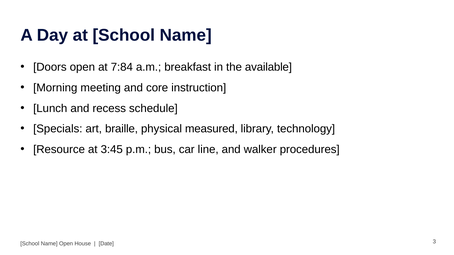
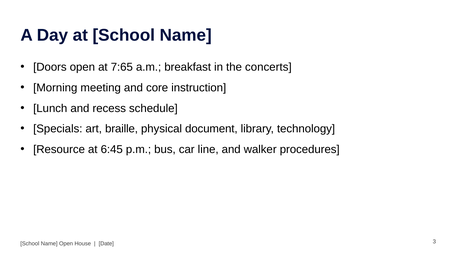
7:84: 7:84 -> 7:65
available: available -> concerts
measured: measured -> document
3:45: 3:45 -> 6:45
